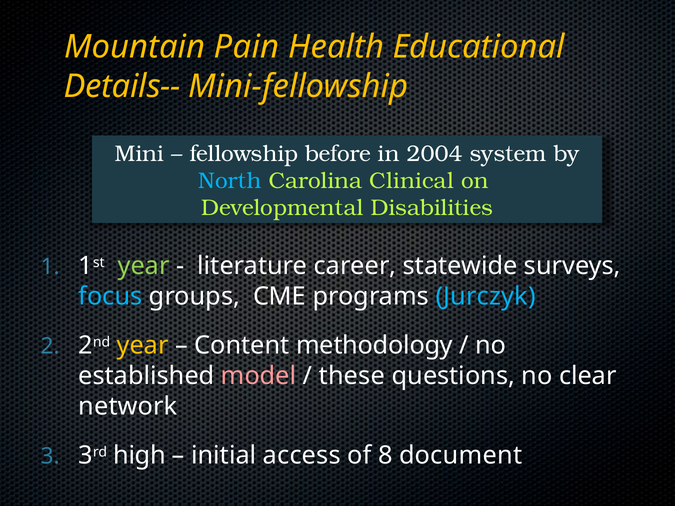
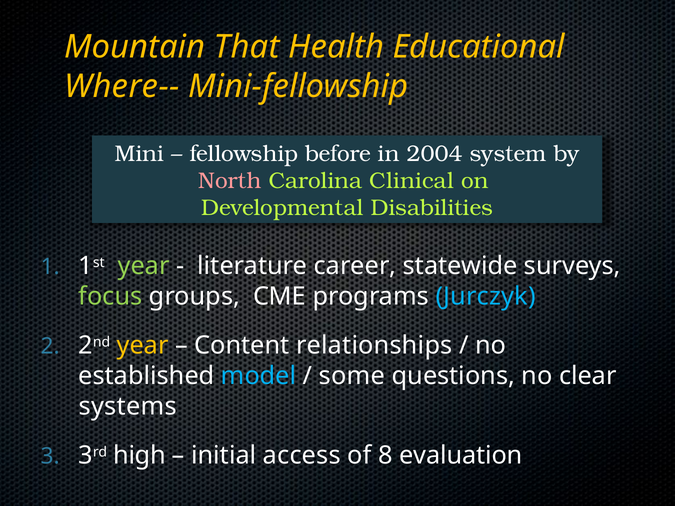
Pain: Pain -> That
Details--: Details-- -> Where--
North colour: light blue -> pink
focus colour: light blue -> light green
methodology: methodology -> relationships
model colour: pink -> light blue
these: these -> some
network: network -> systems
document: document -> evaluation
